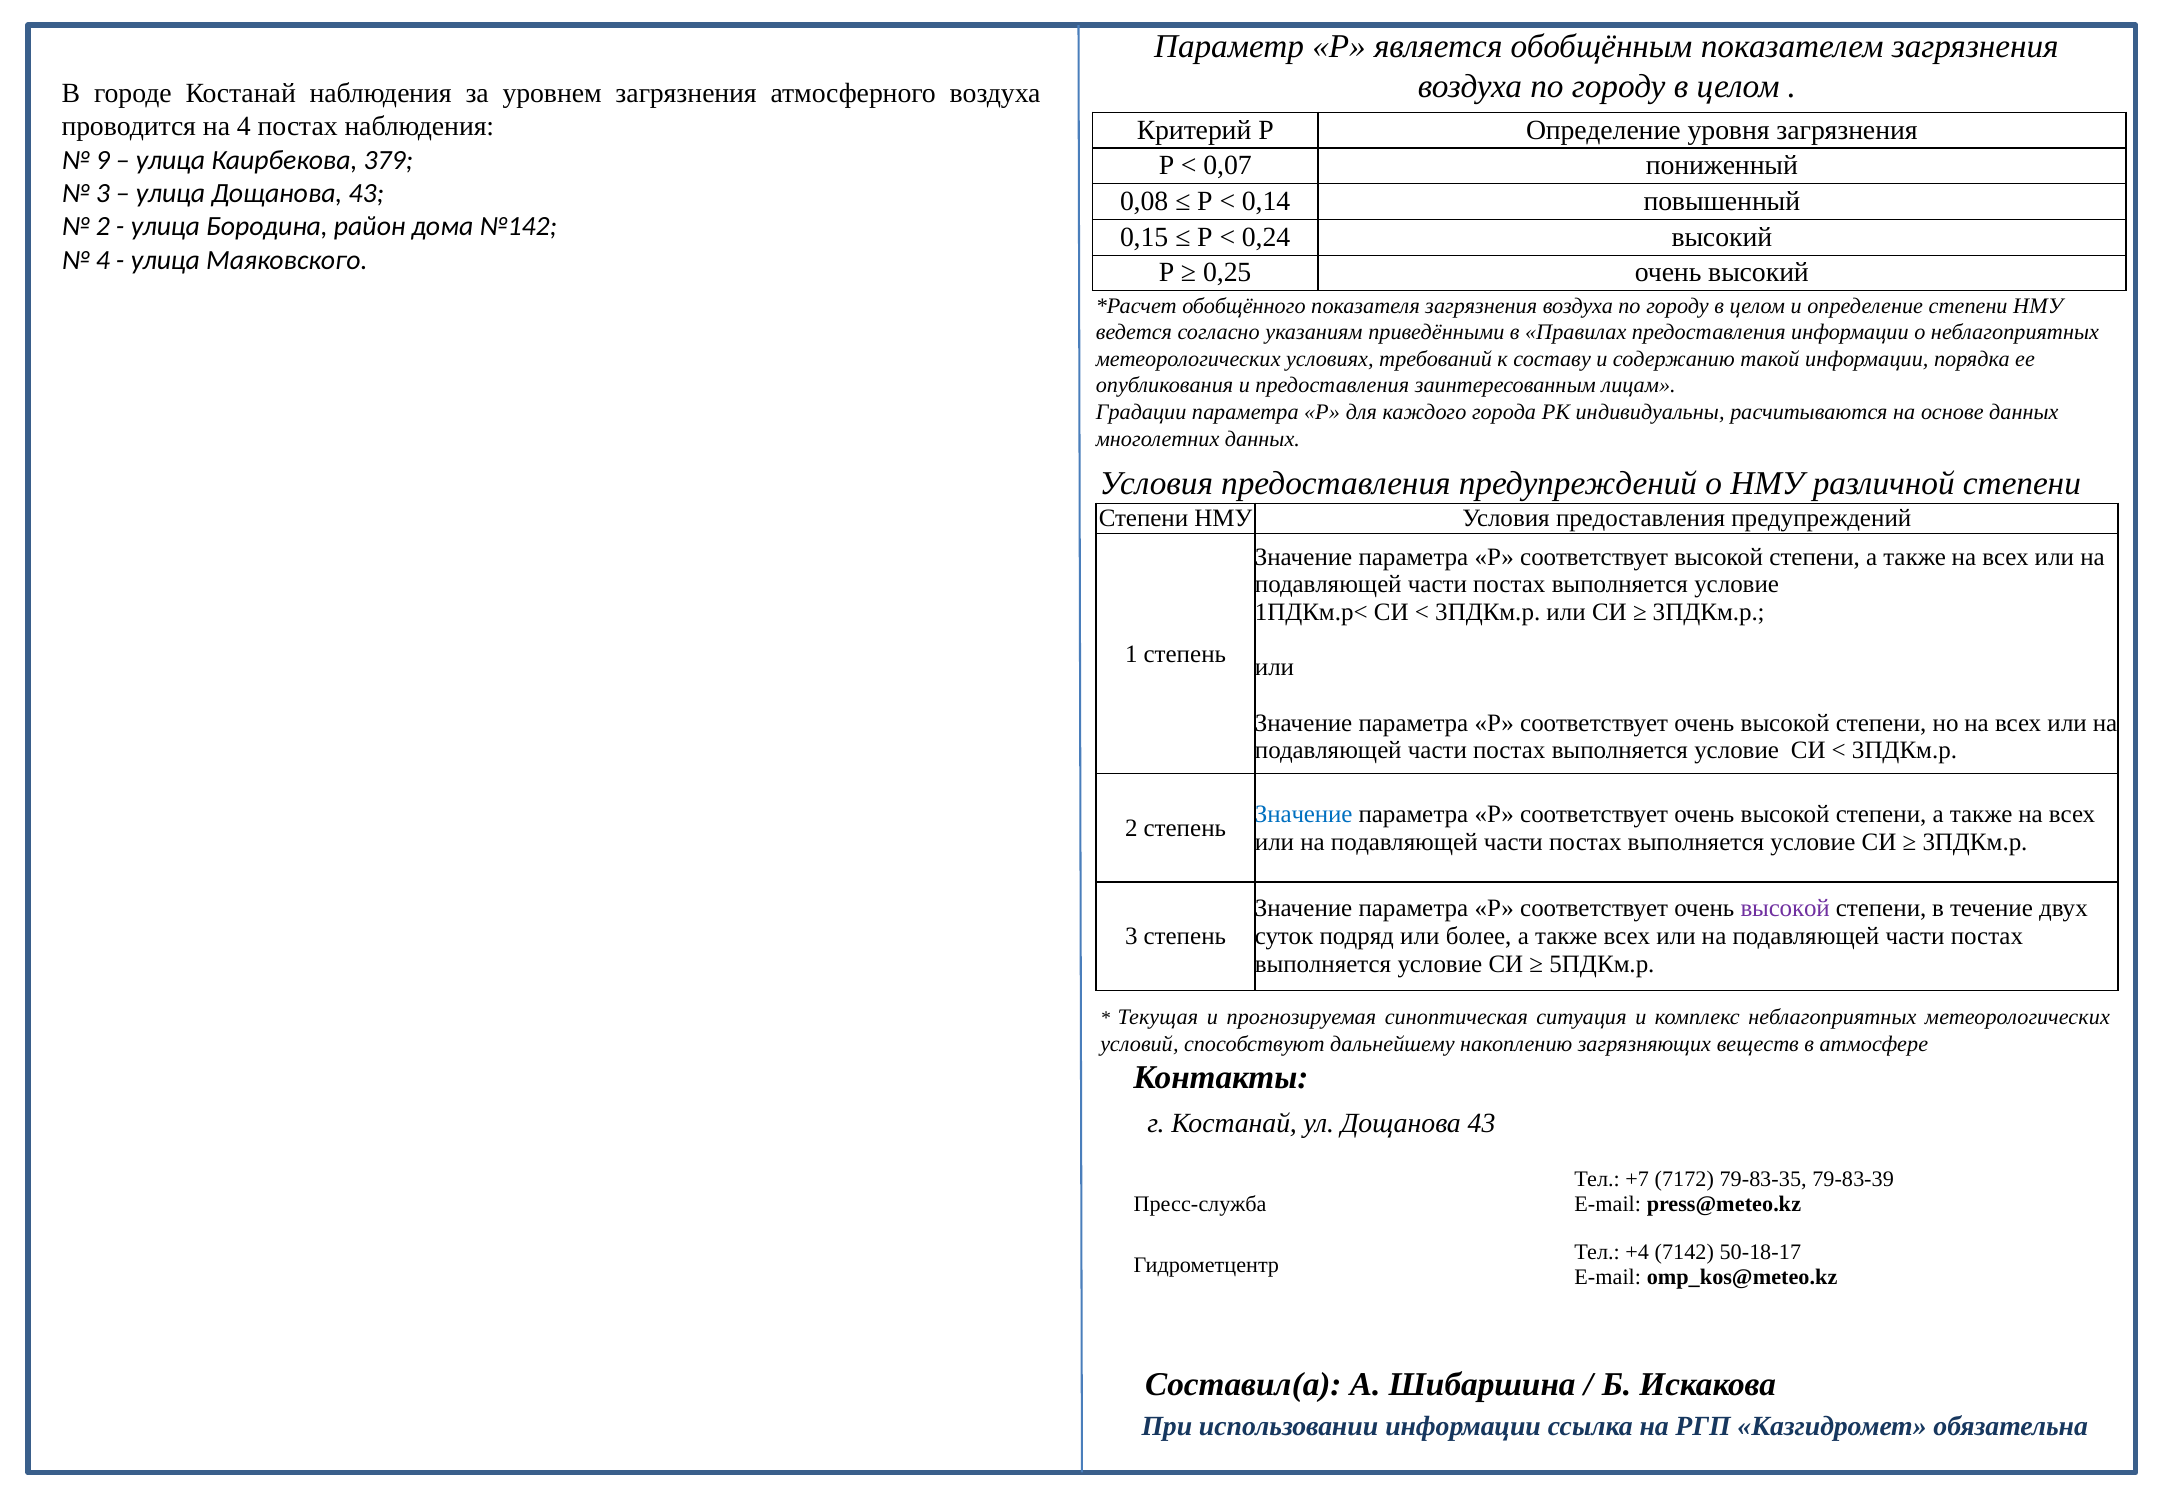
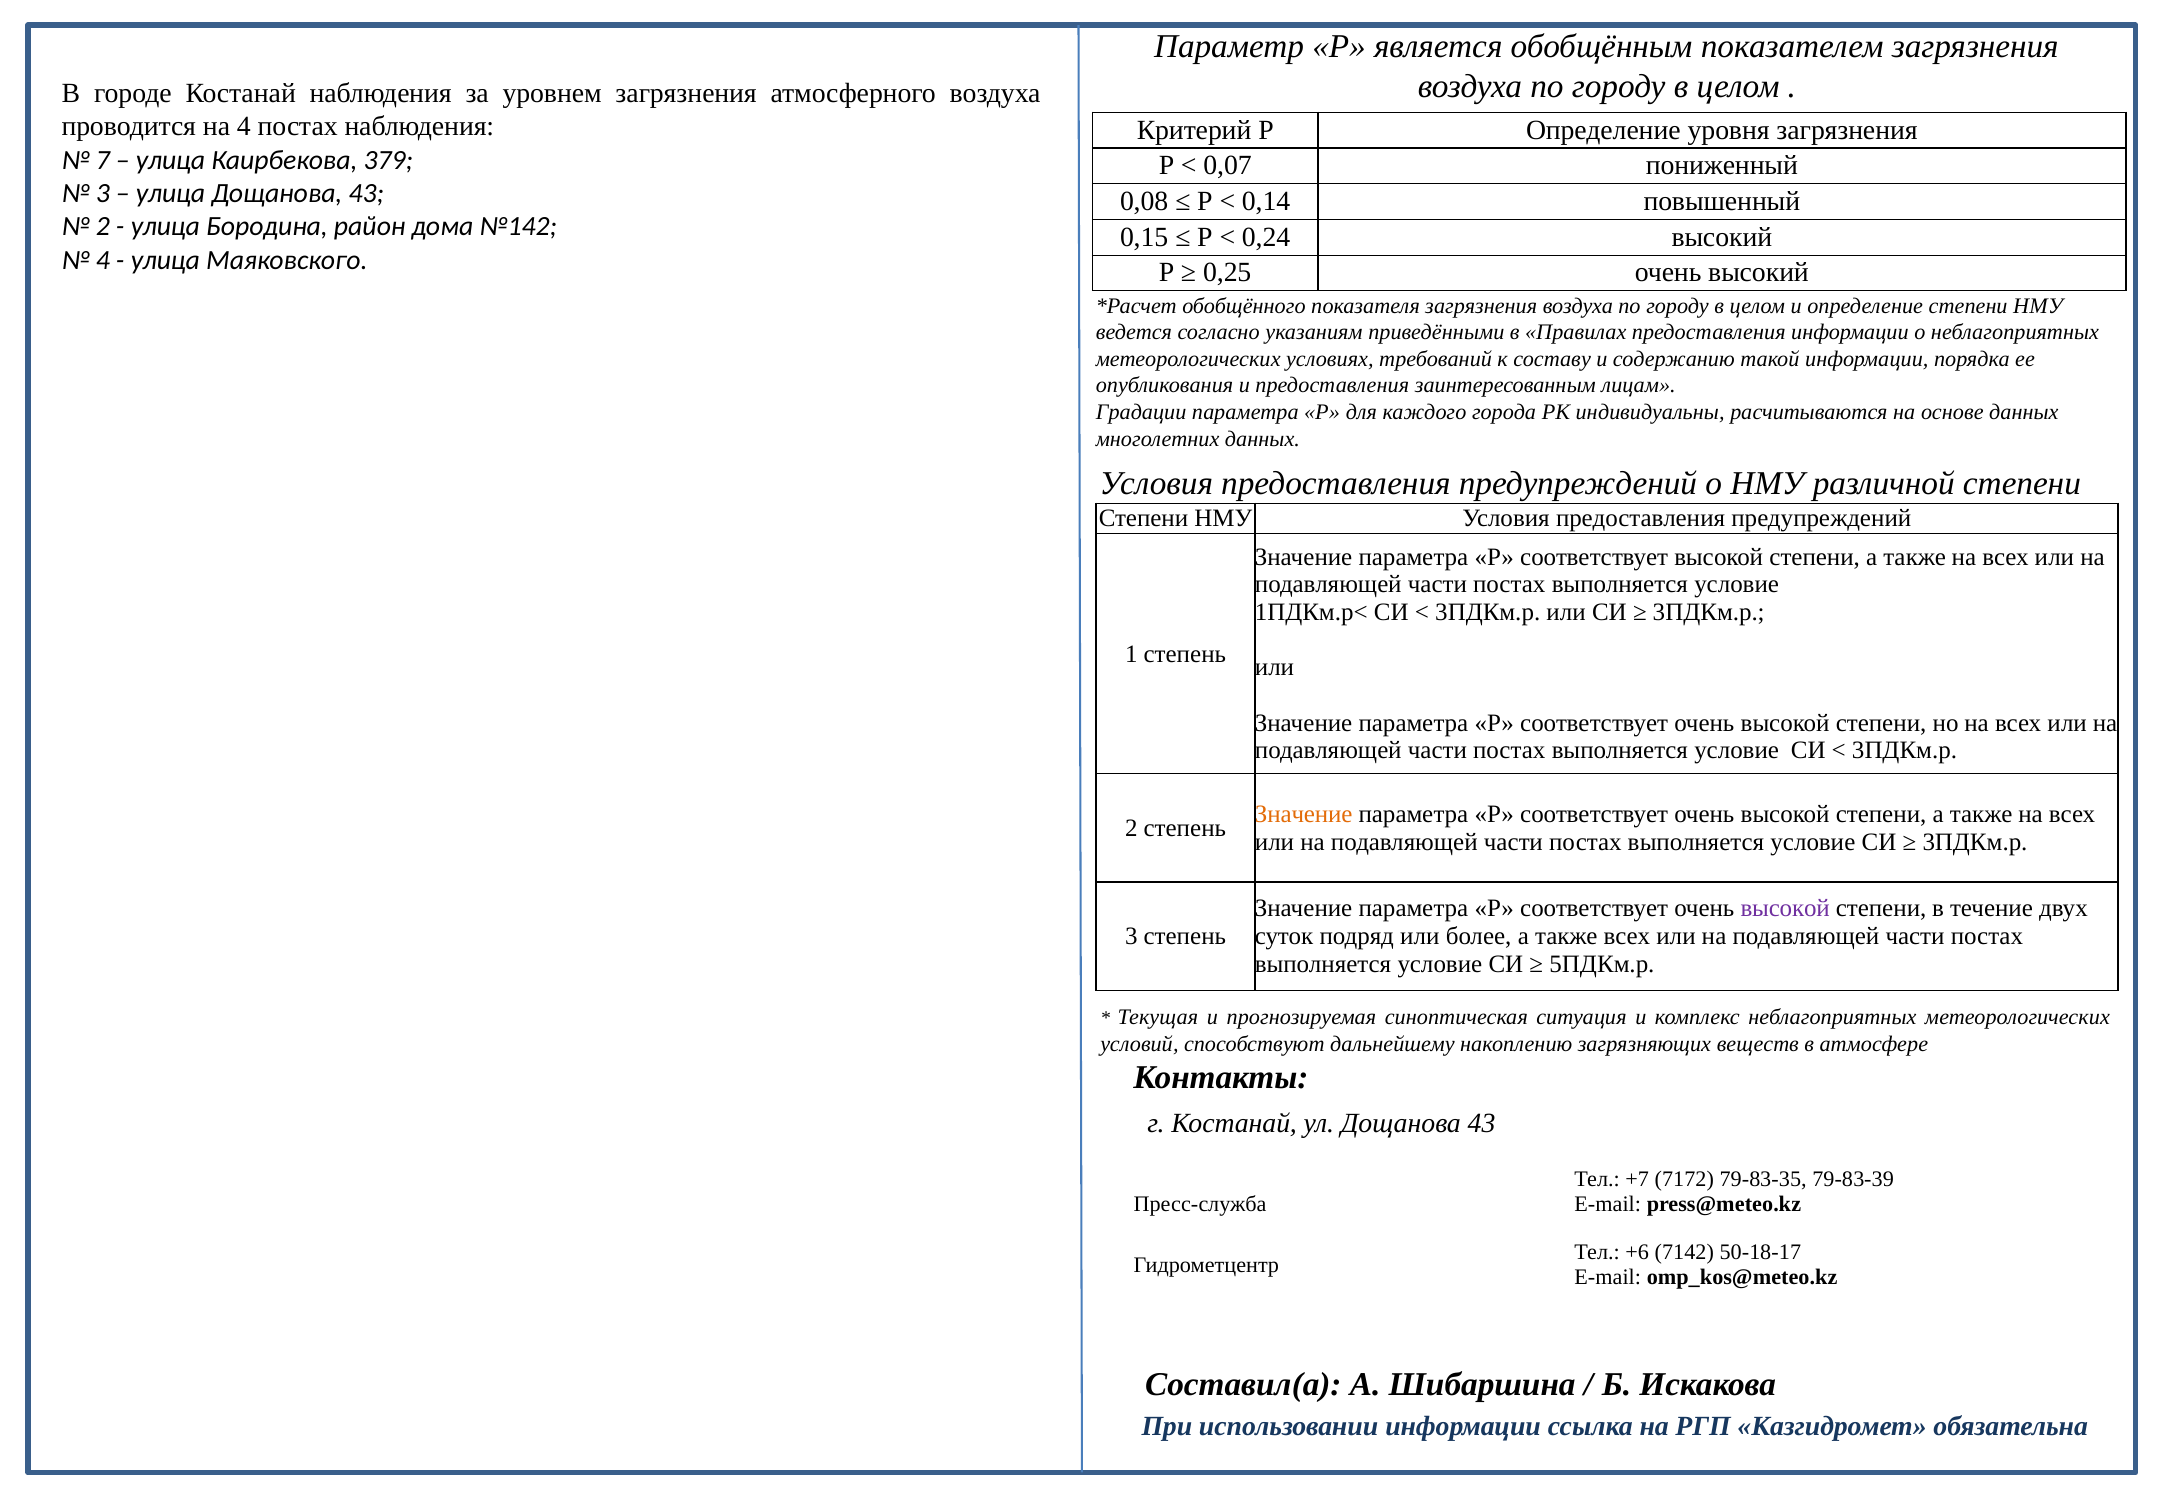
9: 9 -> 7
Значение at (1304, 814) colour: blue -> orange
+4: +4 -> +6
